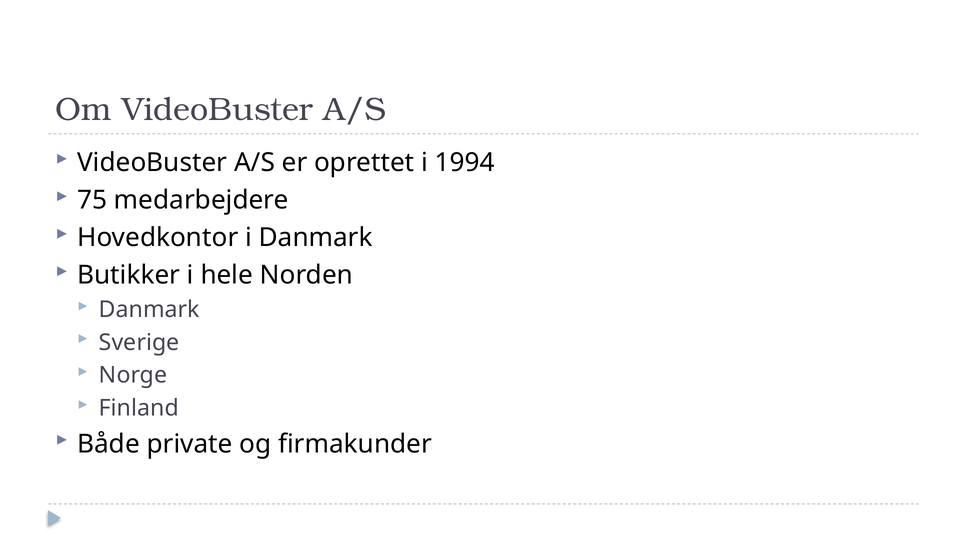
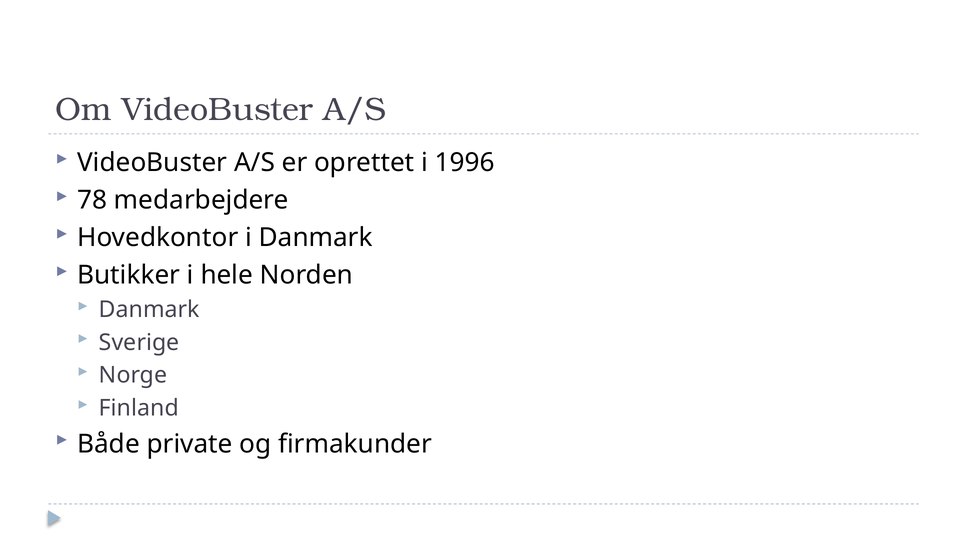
1994: 1994 -> 1996
75: 75 -> 78
